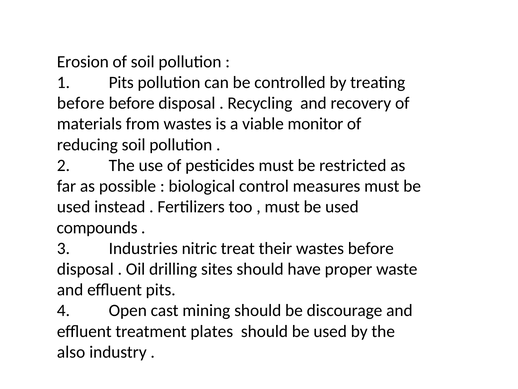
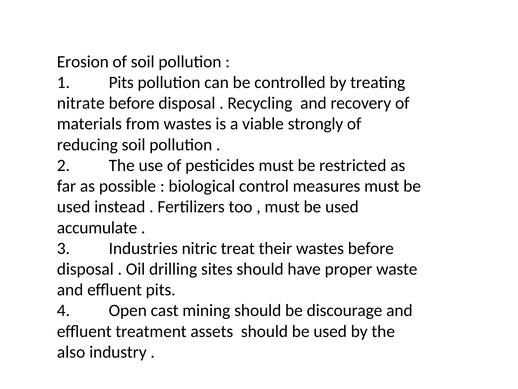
before at (81, 103): before -> nitrate
monitor: monitor -> strongly
compounds: compounds -> accumulate
plates: plates -> assets
